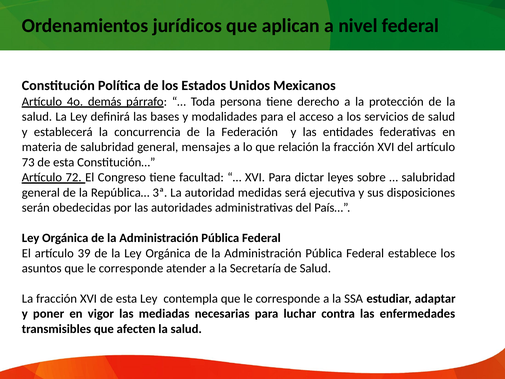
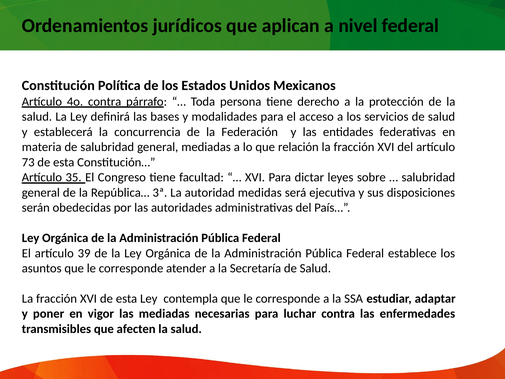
4o demás: demás -> contra
general mensajes: mensajes -> mediadas
72: 72 -> 35
